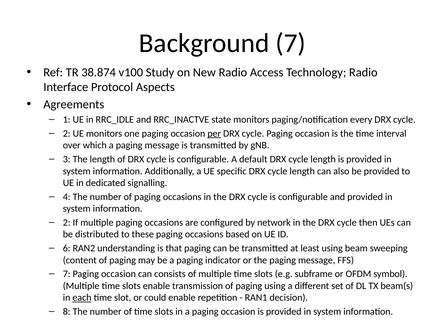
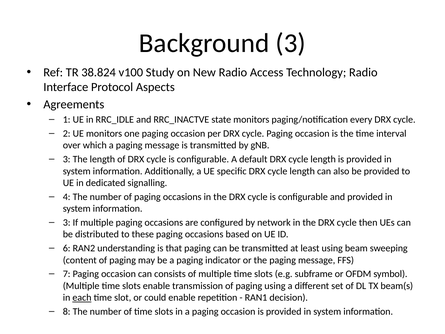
Background 7: 7 -> 3
38.874: 38.874 -> 38.824
per underline: present -> none
2 at (67, 222): 2 -> 3
